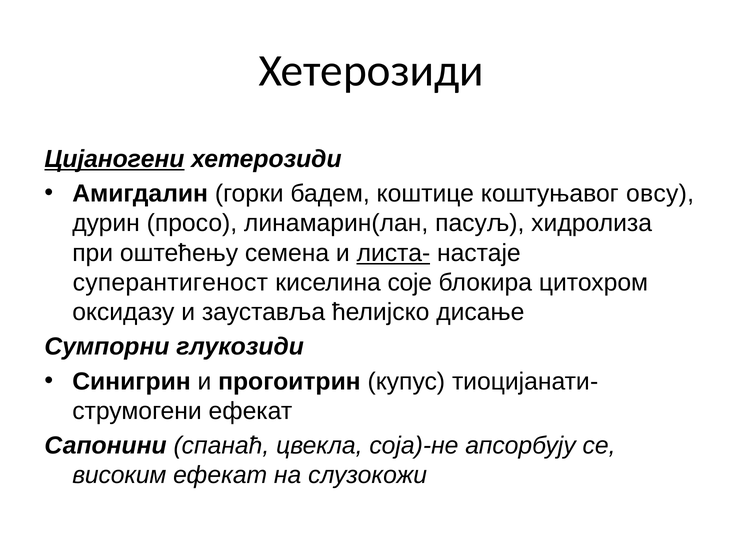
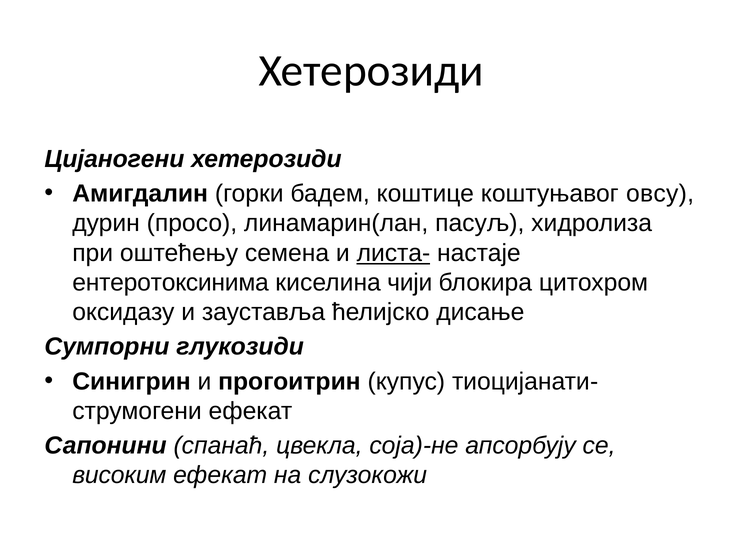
Цијаногени underline: present -> none
суперантигеност: суперантигеност -> ентеротоксинима
соје: соје -> чији
